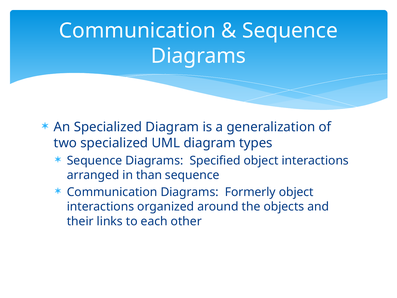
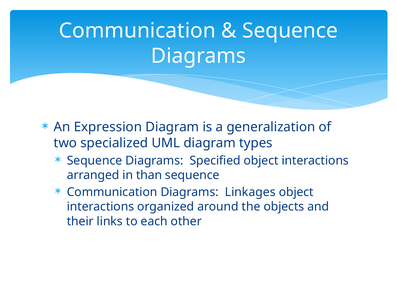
An Specialized: Specialized -> Expression
Formerly: Formerly -> Linkages
